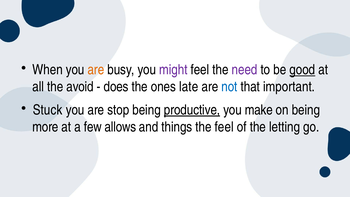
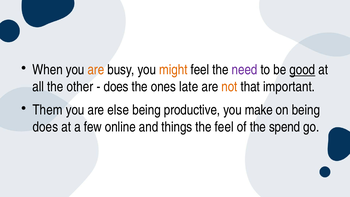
might colour: purple -> orange
avoid: avoid -> other
not colour: blue -> orange
Stuck: Stuck -> Them
stop: stop -> else
productive underline: present -> none
more at (45, 127): more -> does
allows: allows -> online
letting: letting -> spend
